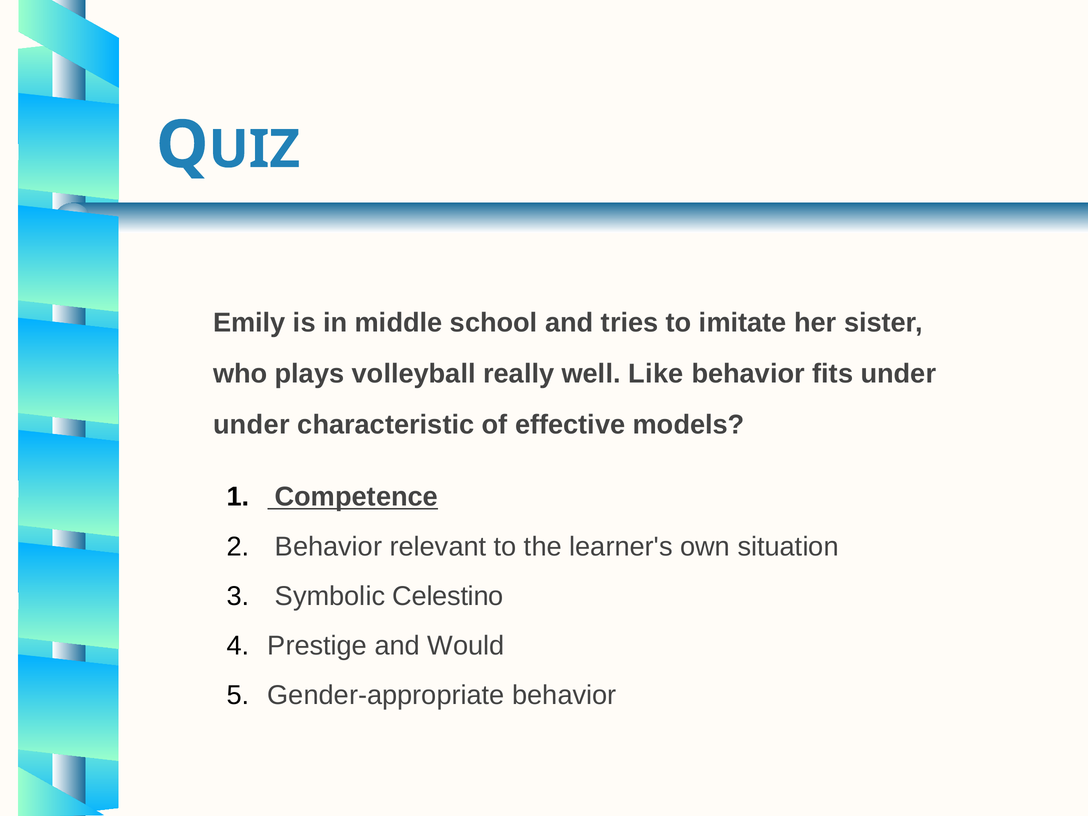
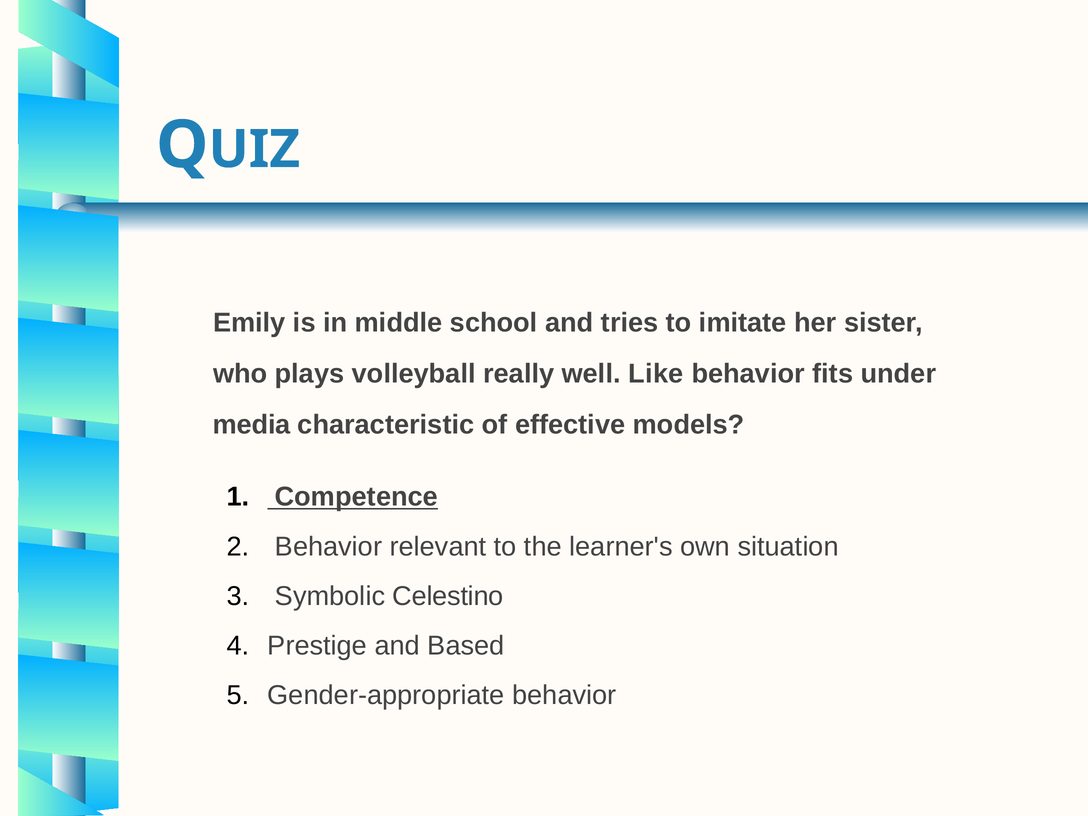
under at (251, 425): under -> media
Would: Would -> Based
